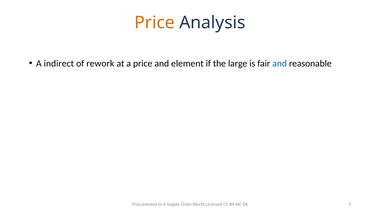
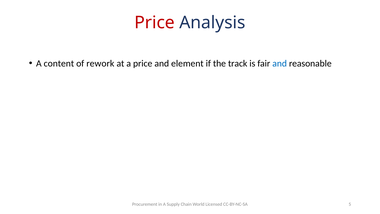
Price at (155, 23) colour: orange -> red
indirect: indirect -> content
large: large -> track
